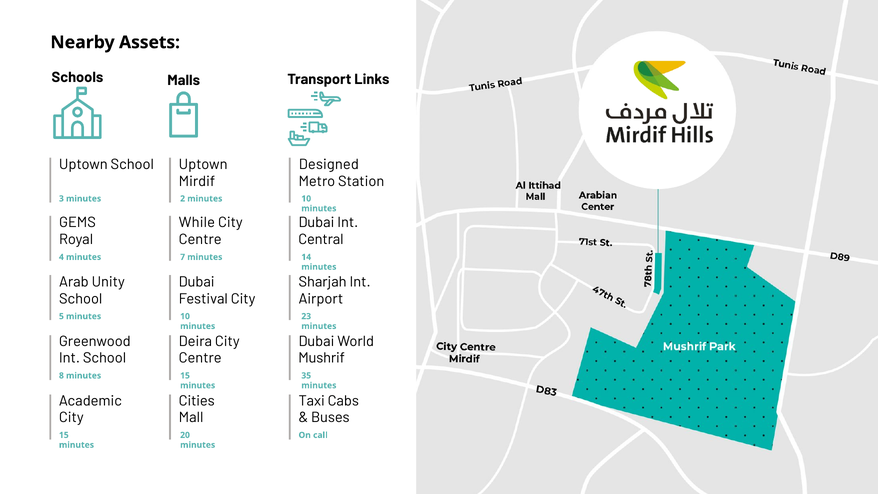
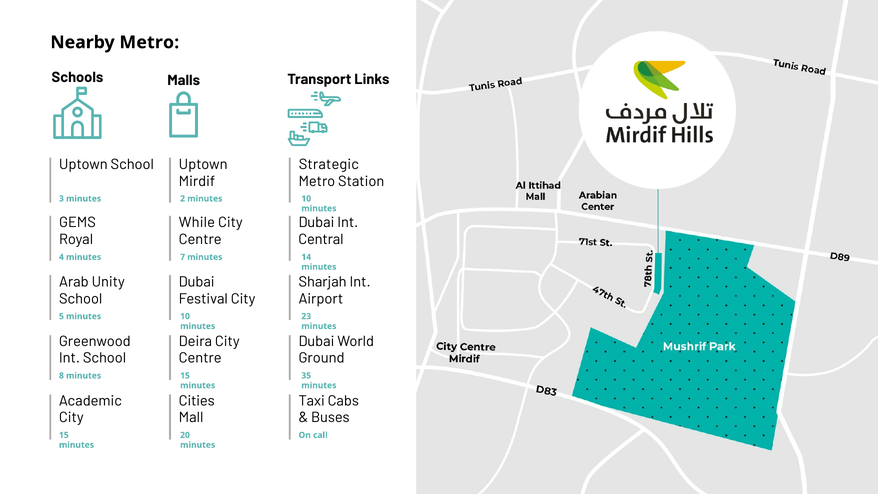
Nearby Assets: Assets -> Metro
Designed: Designed -> Strategic
Mushrif: Mushrif -> Ground
